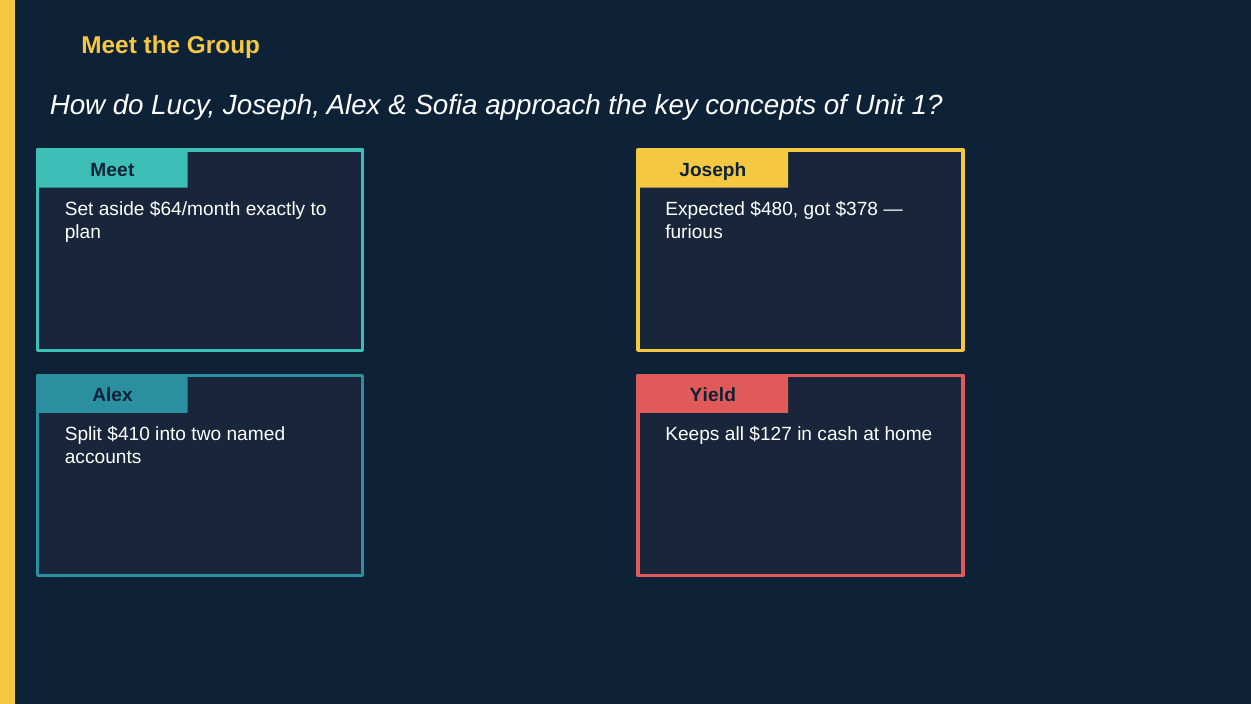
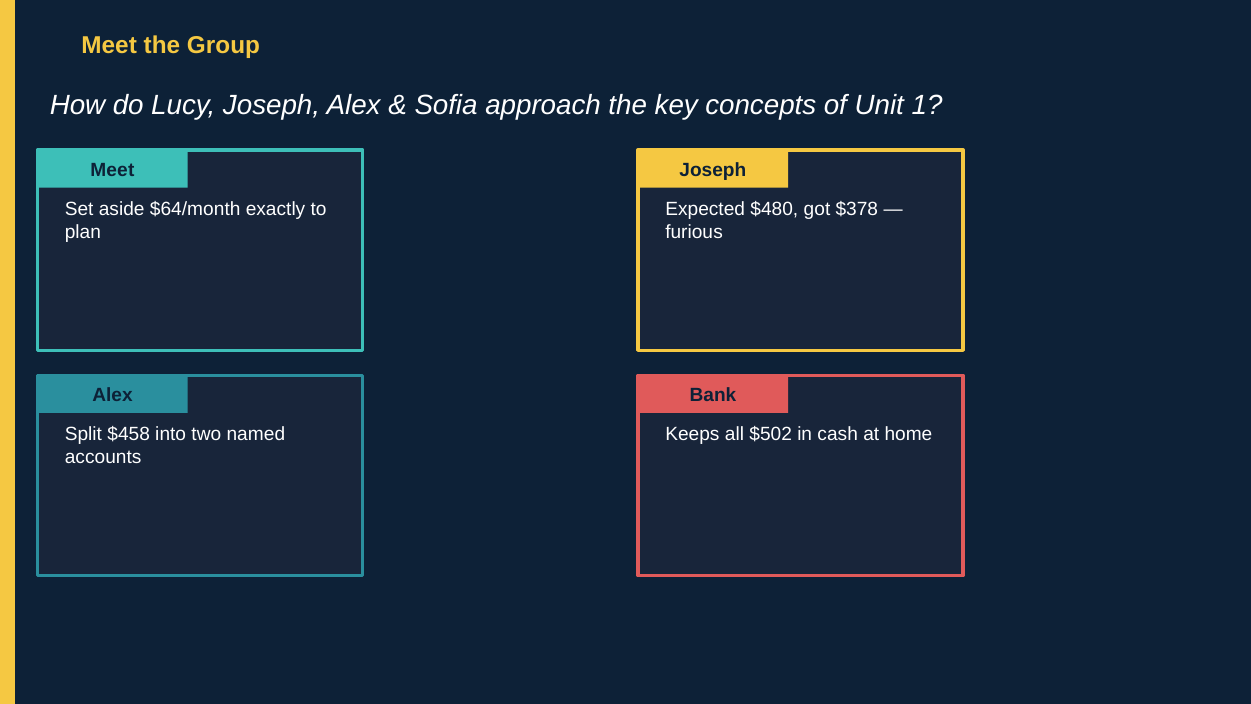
Yield: Yield -> Bank
$410: $410 -> $458
$127: $127 -> $502
